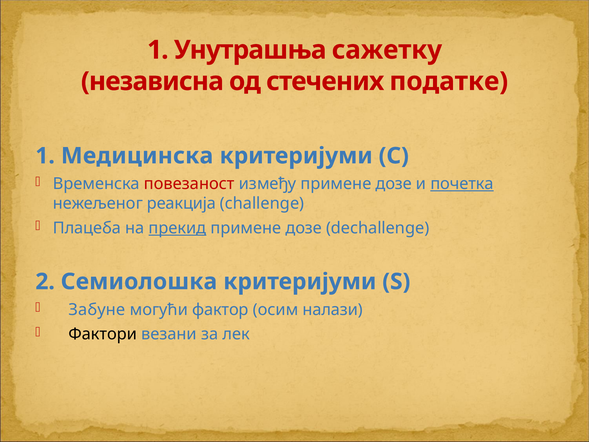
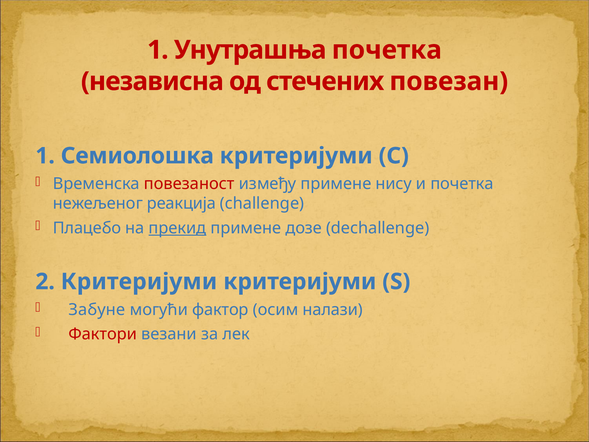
Унутрашња сажетку: сажетку -> почетка
податке: податке -> повезан
Медицинска: Медицинска -> Семиолошка
између примене дозе: дозе -> нису
почетка at (462, 184) underline: present -> none
Плацеба: Плацеба -> Плацебо
2 Семиолошка: Семиолошка -> Критеријуми
Фактори colour: black -> red
